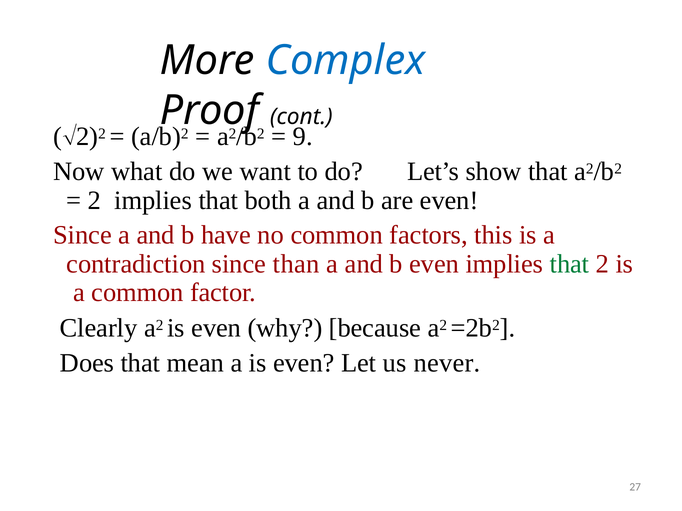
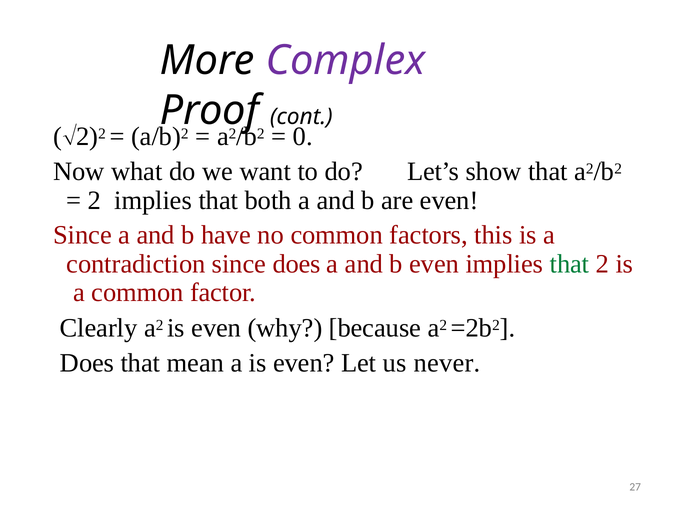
Complex colour: blue -> purple
9: 9 -> 0
since than: than -> does
